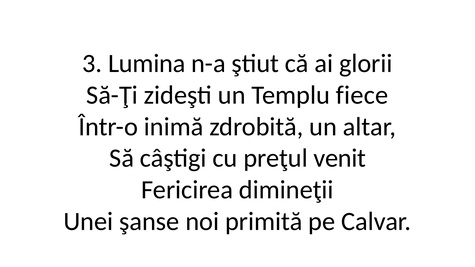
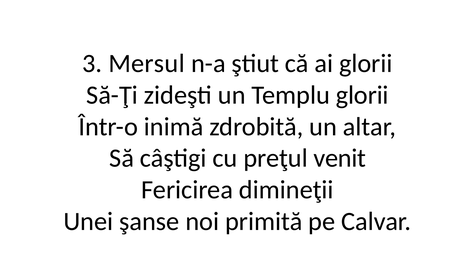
Lumina: Lumina -> Mersul
Templu fiece: fiece -> glorii
